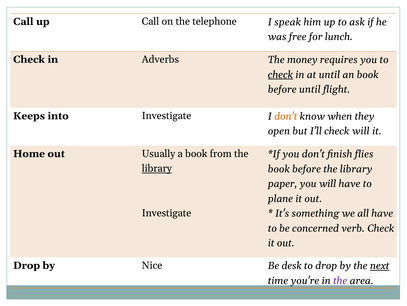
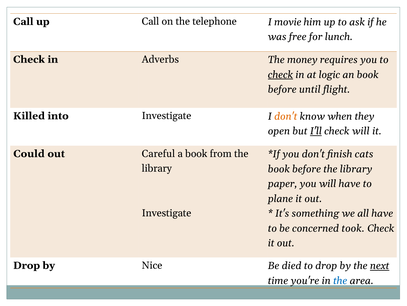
speak: speak -> movie
at until: until -> logic
Keeps: Keeps -> Killed
I'll underline: none -> present
Home: Home -> Could
Usually: Usually -> Careful
flies: flies -> cats
library at (157, 168) underline: present -> none
verb: verb -> took
desk: desk -> died
the at (340, 280) colour: purple -> blue
